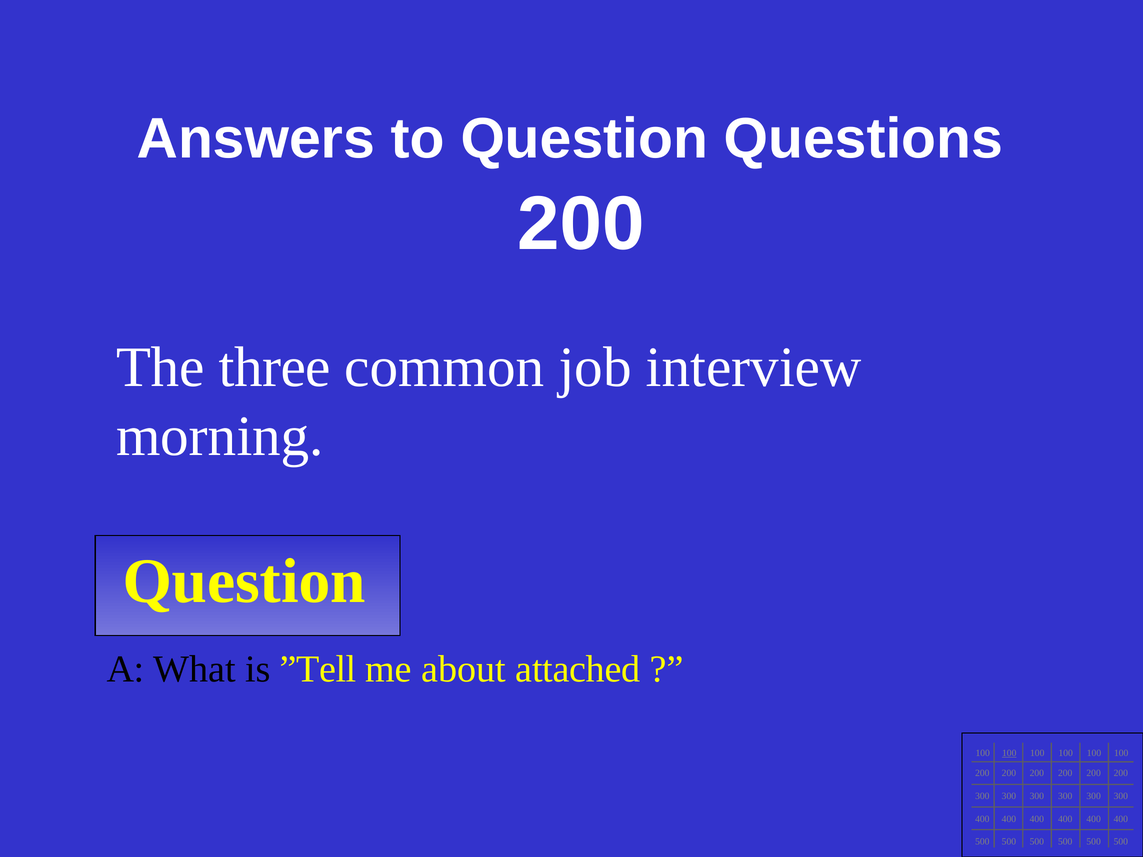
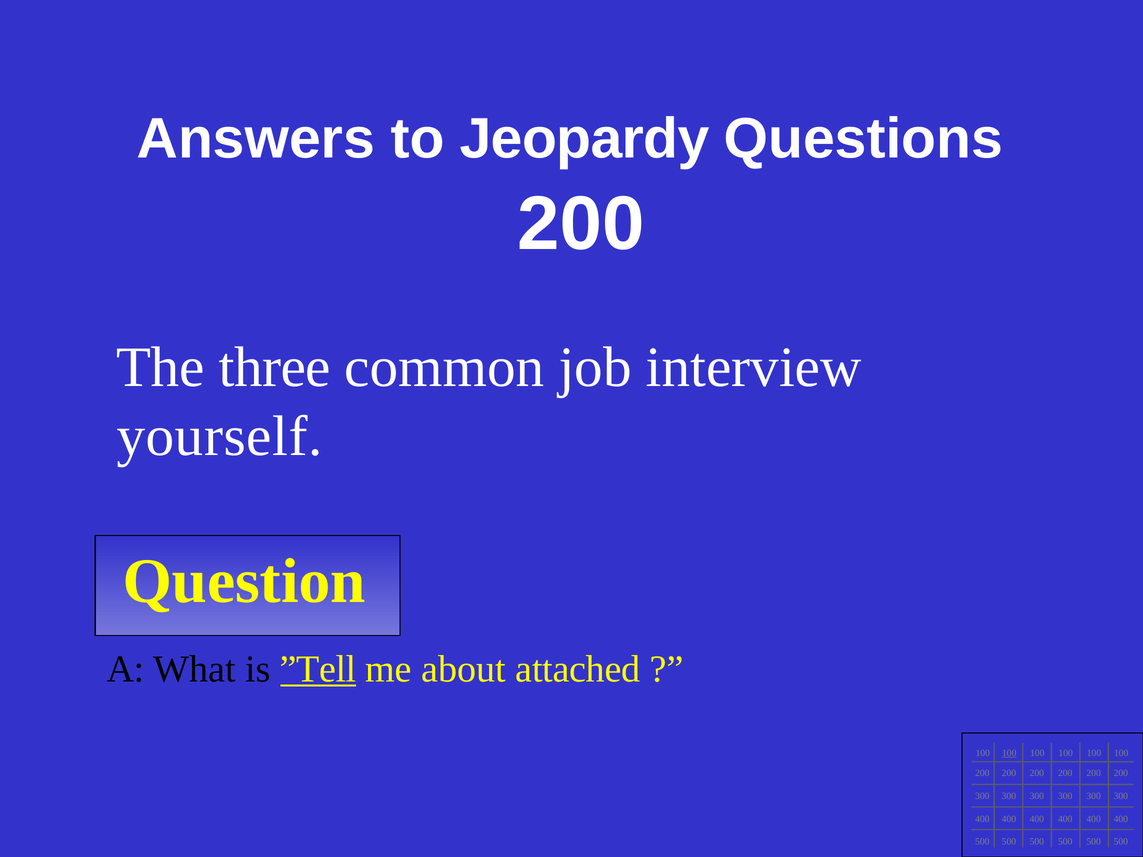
to Question: Question -> Jeopardy
morning: morning -> yourself
”Tell underline: none -> present
